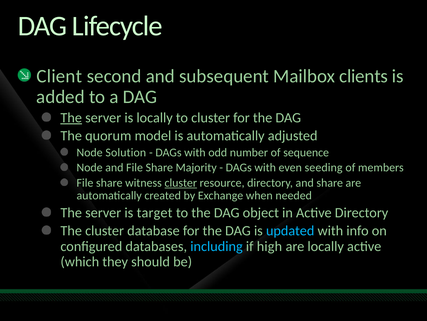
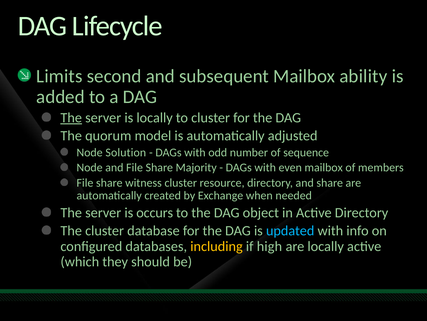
Client: Client -> Limits
clients: clients -> ability
even seeding: seeding -> mailbox
cluster at (181, 182) underline: present -> none
target: target -> occurs
including colour: light blue -> yellow
